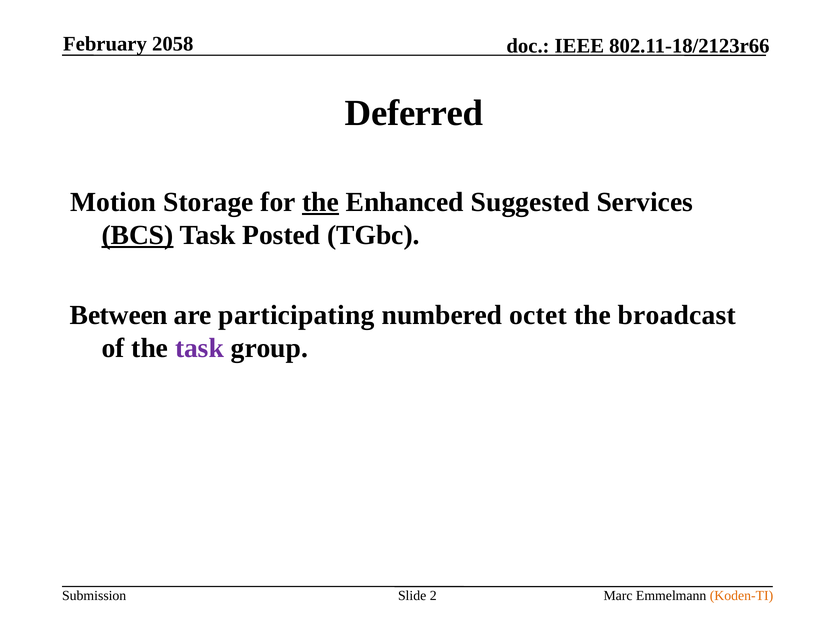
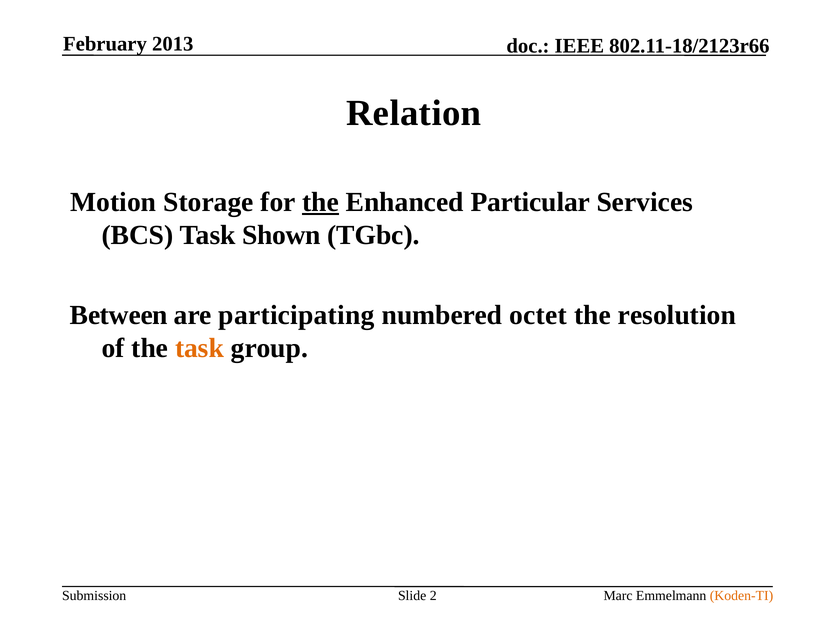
2058: 2058 -> 2013
Deferred: Deferred -> Relation
Suggested: Suggested -> Particular
BCS underline: present -> none
Posted: Posted -> Shown
broadcast: broadcast -> resolution
task at (200, 348) colour: purple -> orange
